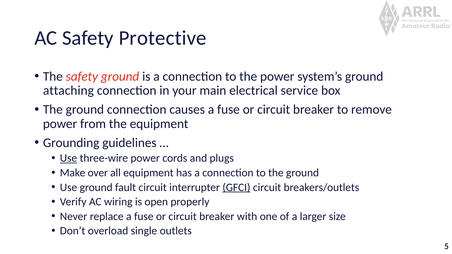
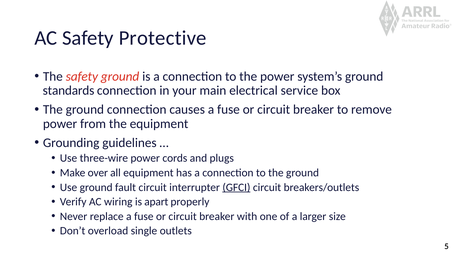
attaching: attaching -> standards
Use at (69, 158) underline: present -> none
open: open -> apart
